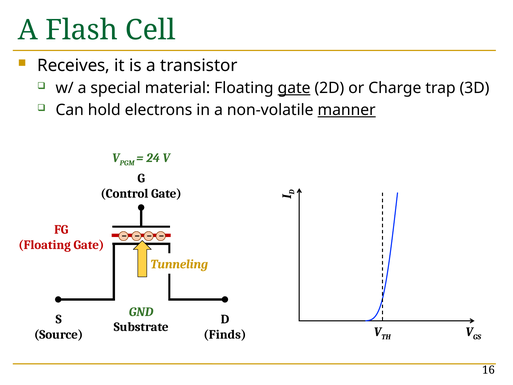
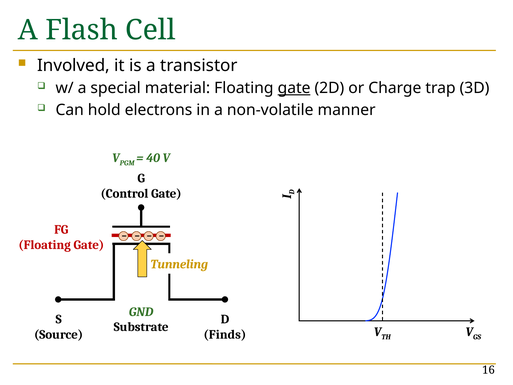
Receives: Receives -> Involved
manner underline: present -> none
24: 24 -> 40
